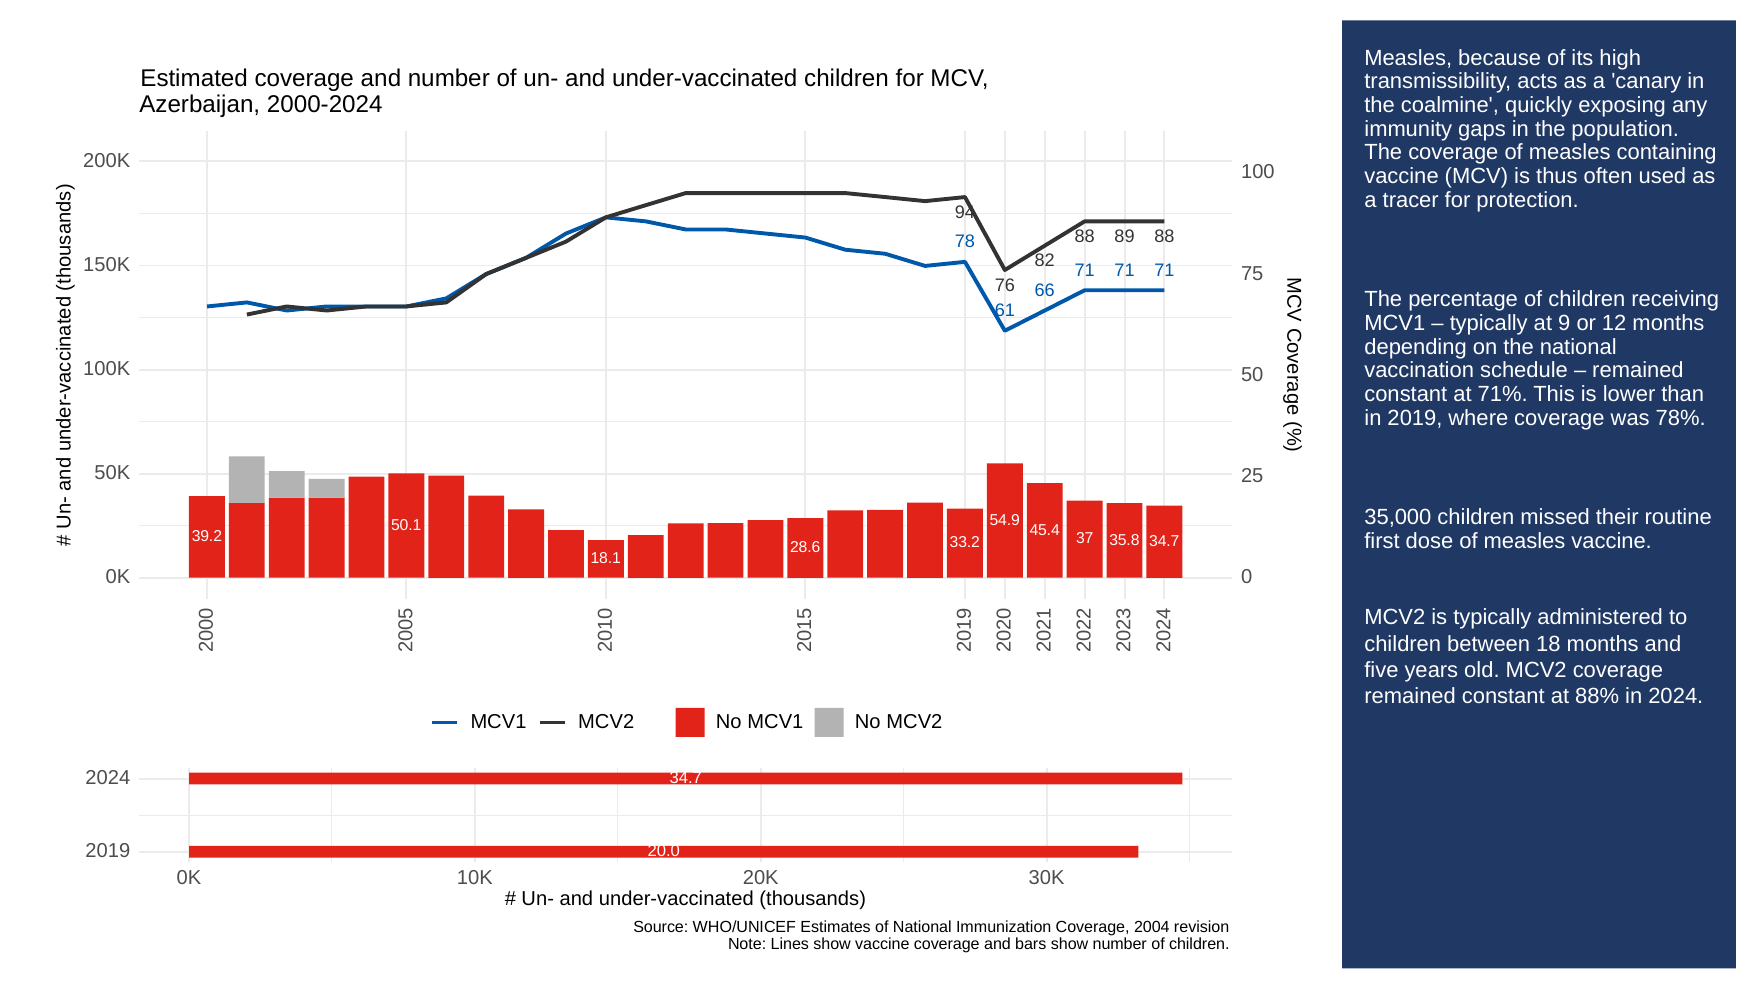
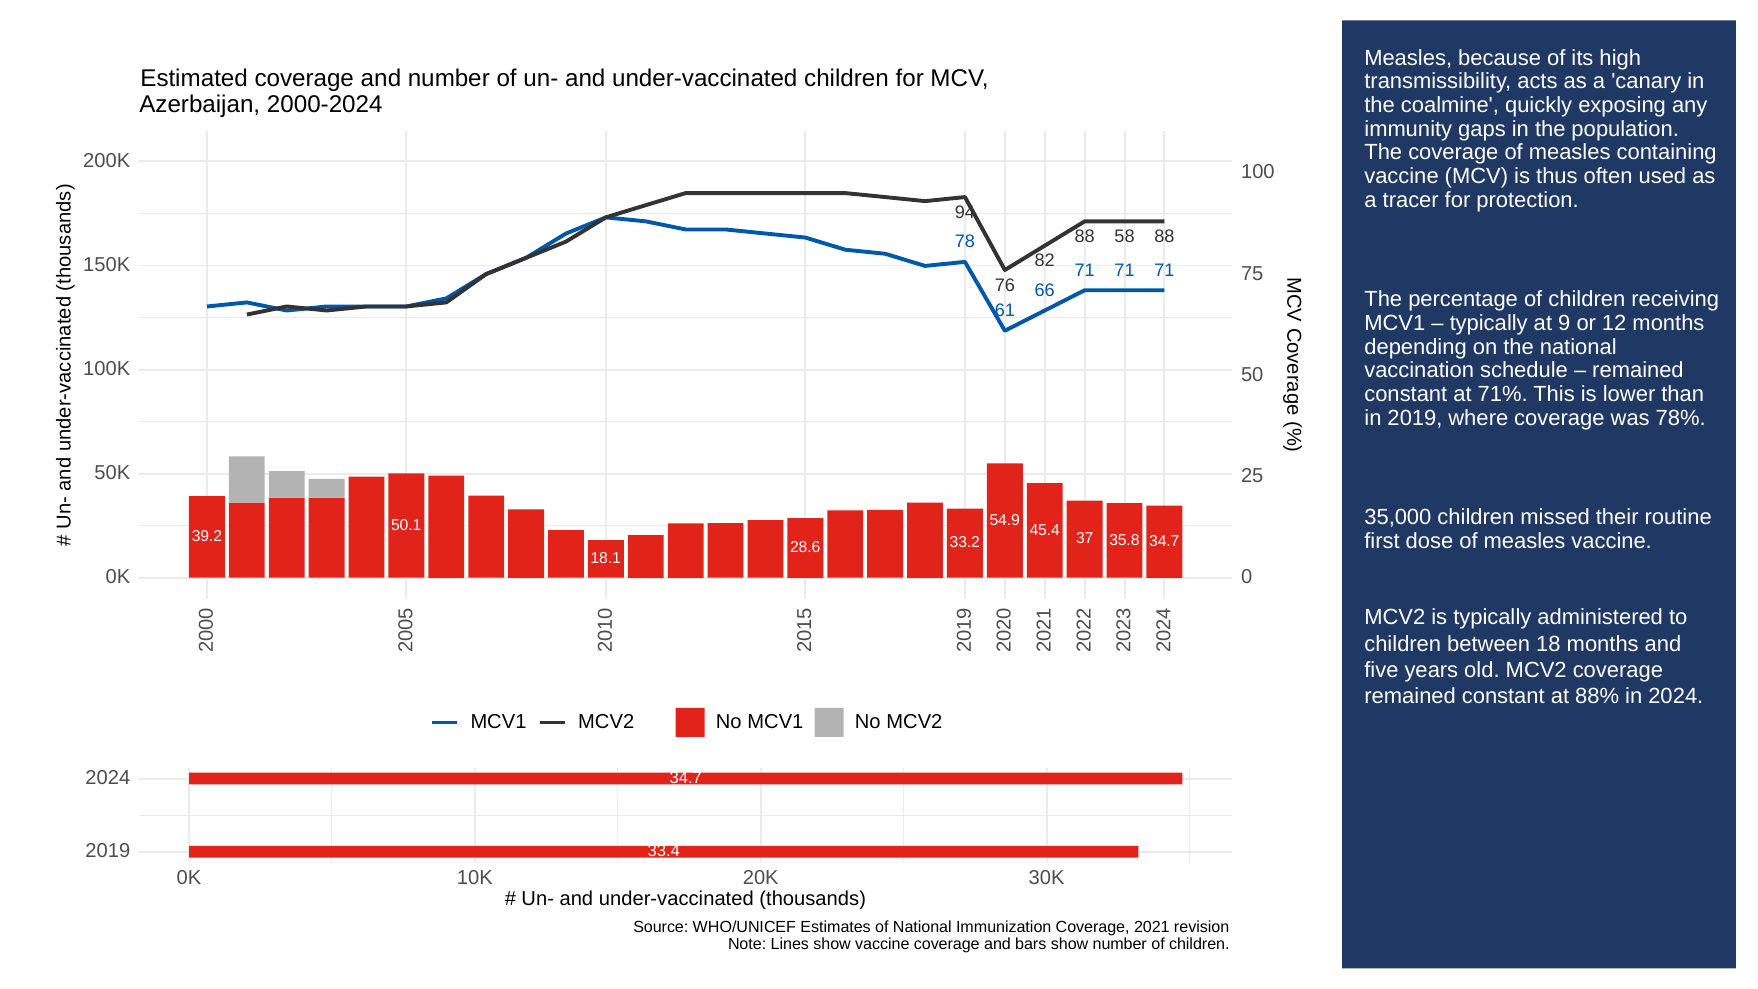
89: 89 -> 58
20.0: 20.0 -> 33.4
2004: 2004 -> 2021
